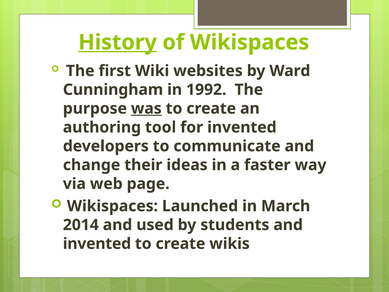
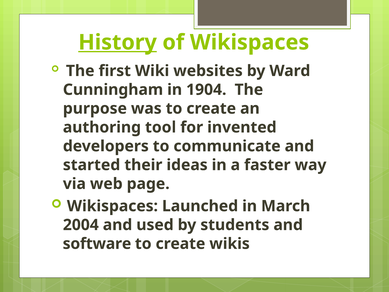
1992: 1992 -> 1904
was underline: present -> none
change: change -> started
2014: 2014 -> 2004
invented at (97, 244): invented -> software
